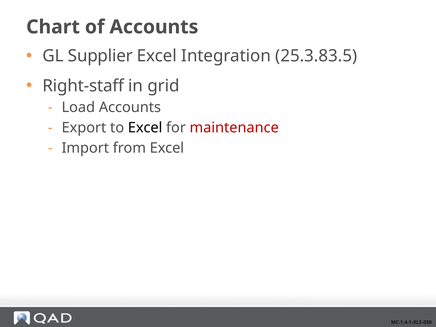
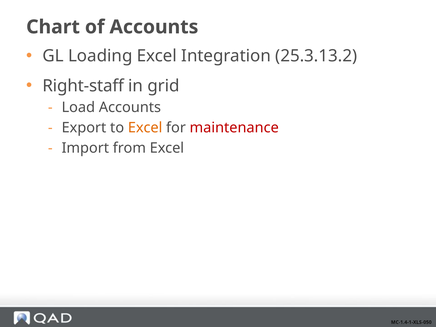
Supplier: Supplier -> Loading
25.3.83.5: 25.3.83.5 -> 25.3.13.2
Excel at (145, 128) colour: black -> orange
